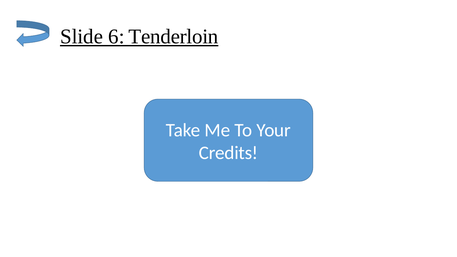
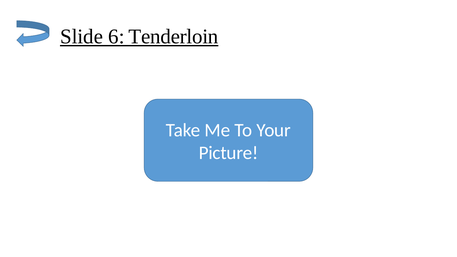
Credits: Credits -> Picture
